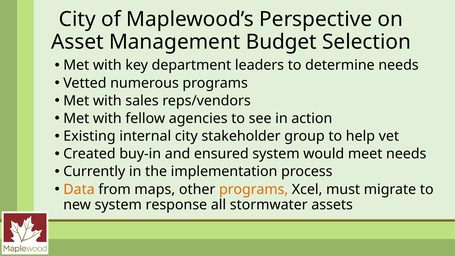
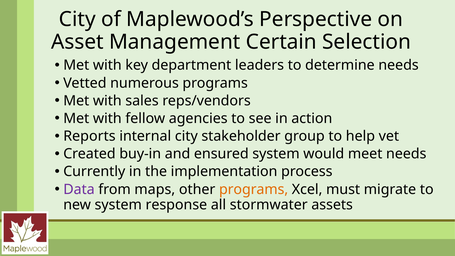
Budget: Budget -> Certain
Existing: Existing -> Reports
Data colour: orange -> purple
